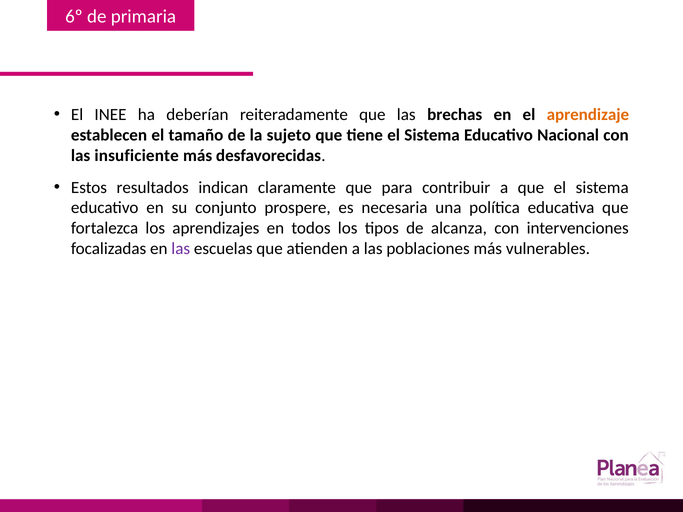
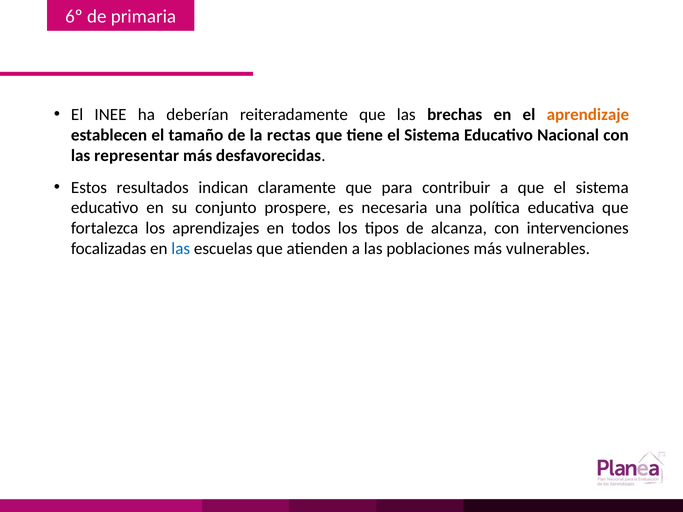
sujeto: sujeto -> rectas
insuficiente: insuficiente -> representar
las at (181, 249) colour: purple -> blue
